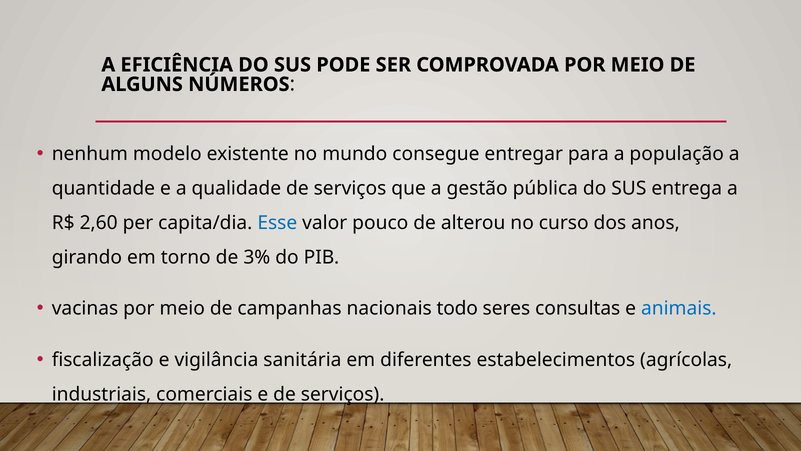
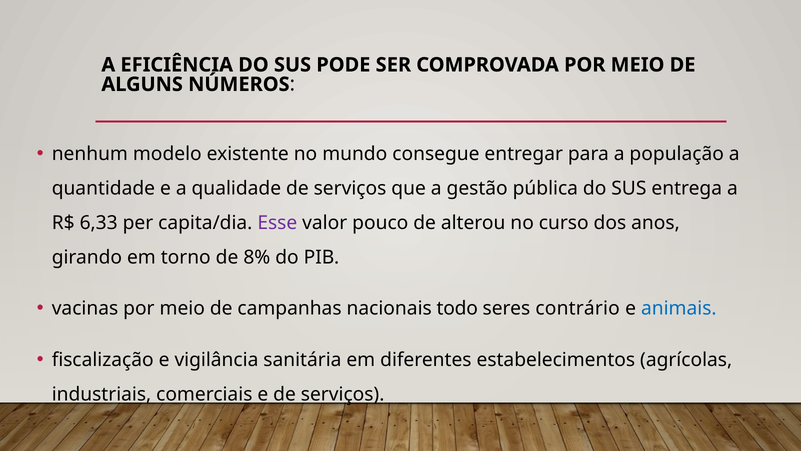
2,60: 2,60 -> 6,33
Esse colour: blue -> purple
3%: 3% -> 8%
consultas: consultas -> contrário
